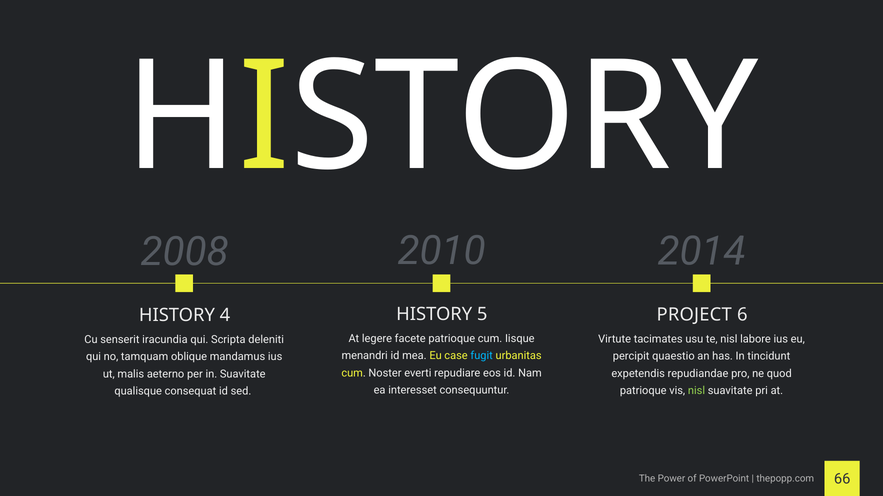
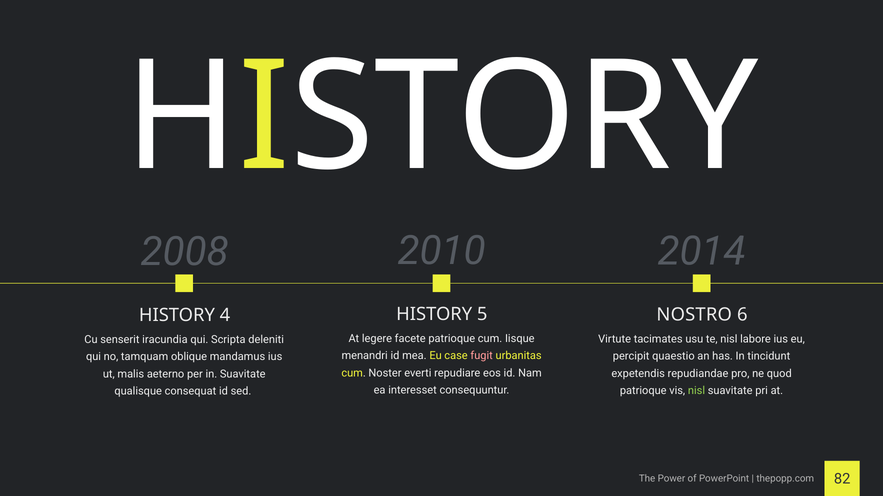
PROJECT: PROJECT -> NOSTRO
fugit colour: light blue -> pink
66: 66 -> 82
